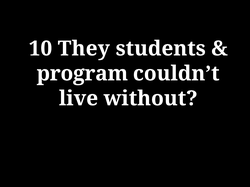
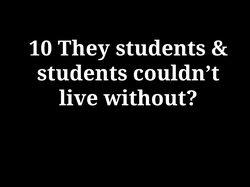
program at (82, 74): program -> students
